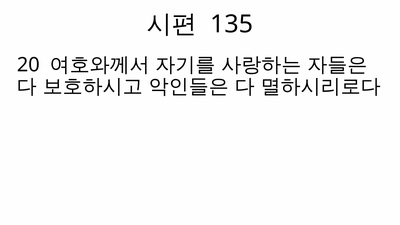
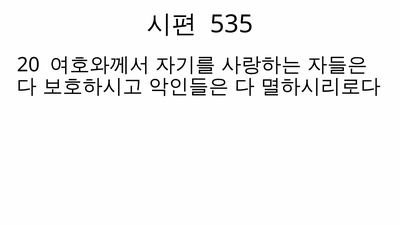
135: 135 -> 535
